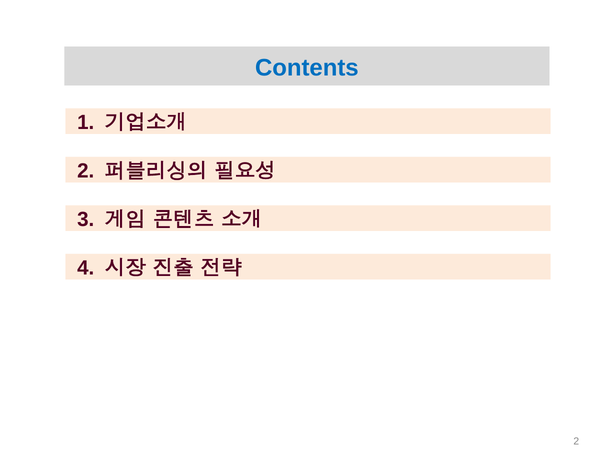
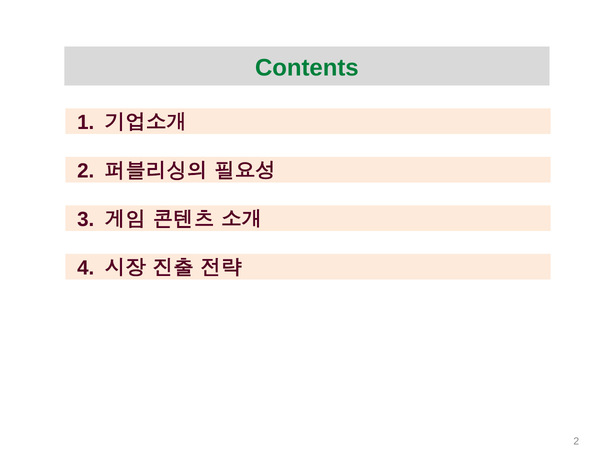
Contents colour: blue -> green
